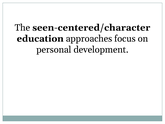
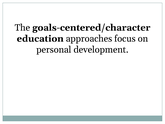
seen-centered/character: seen-centered/character -> goals-centered/character
